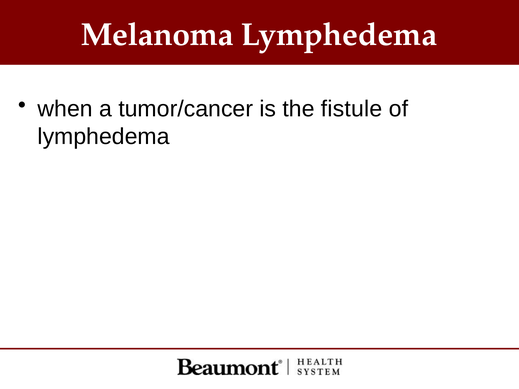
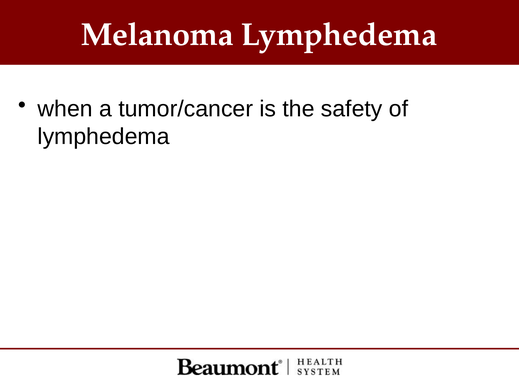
fistule: fistule -> safety
